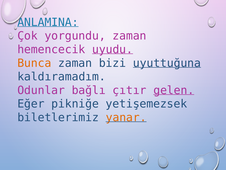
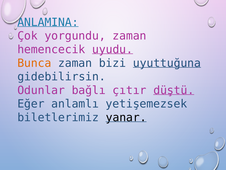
kaldıramadım: kaldıramadım -> gidebilirsin
gelen: gelen -> düştü
pikniğe: pikniğe -> anlamlı
yanar colour: orange -> black
